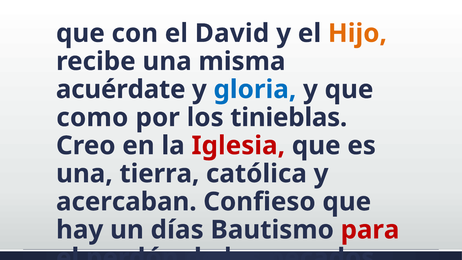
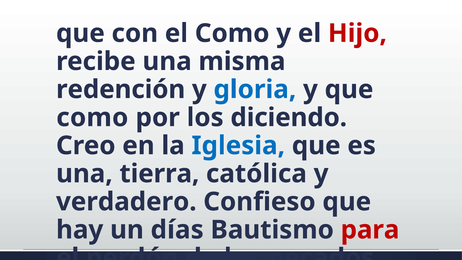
el David: David -> Como
Hijo colour: orange -> red
acuérdate: acuérdate -> redención
tinieblas: tinieblas -> diciendo
Iglesia colour: red -> blue
acercaban: acercaban -> verdadero
